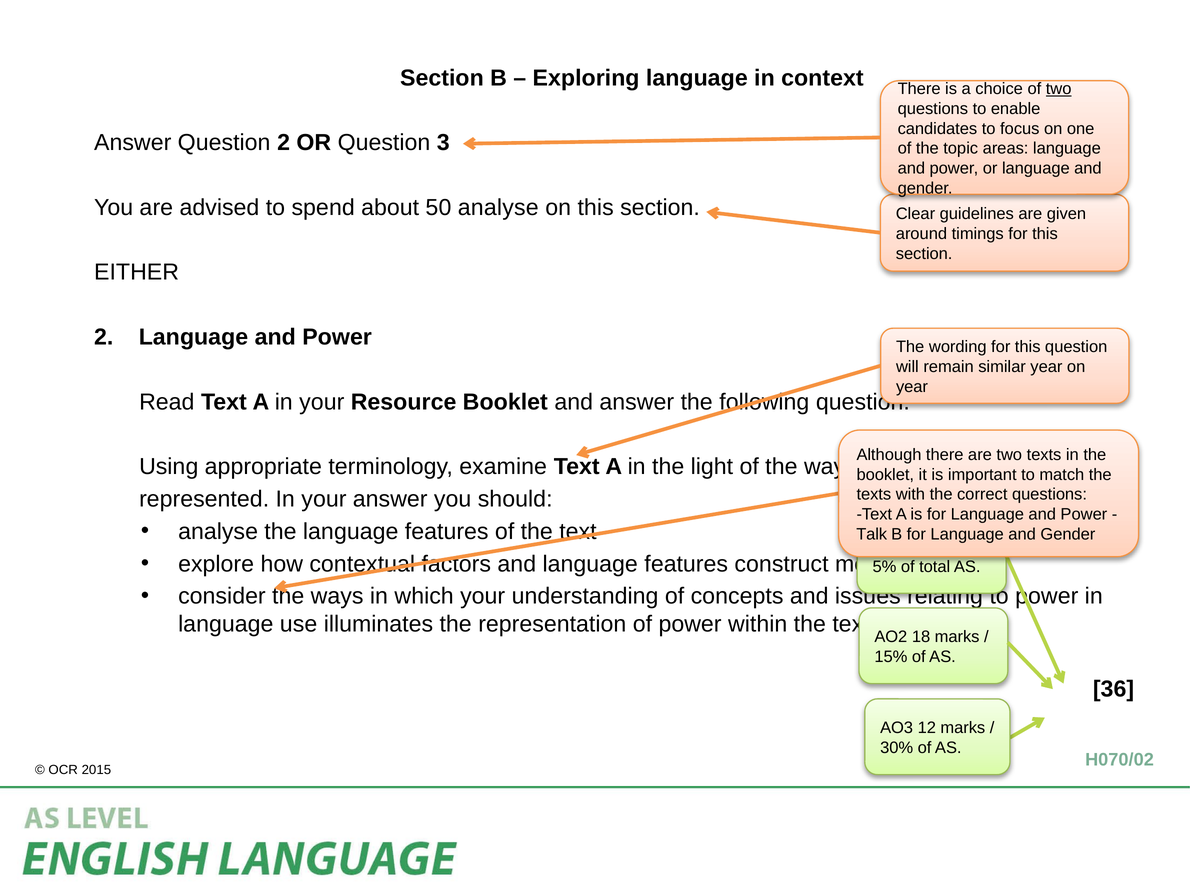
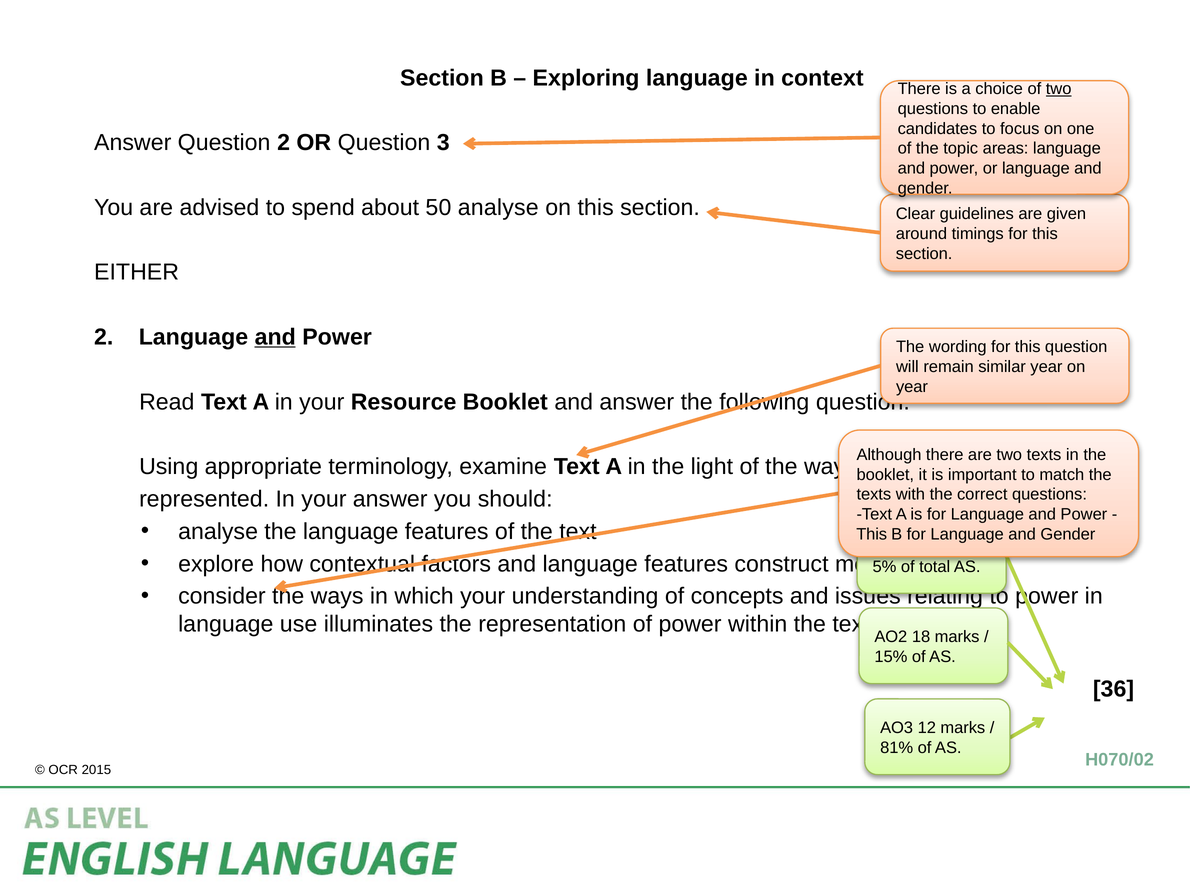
and at (275, 337) underline: none -> present
Talk at (872, 534): Talk -> This
30%: 30% -> 81%
